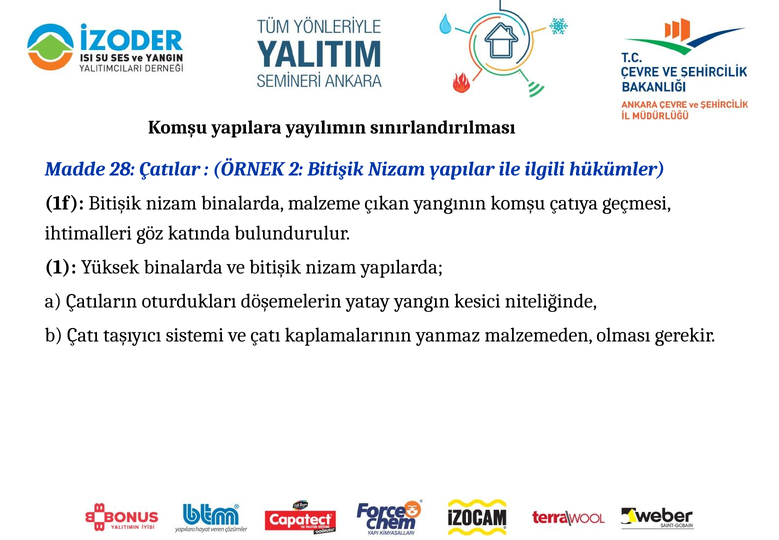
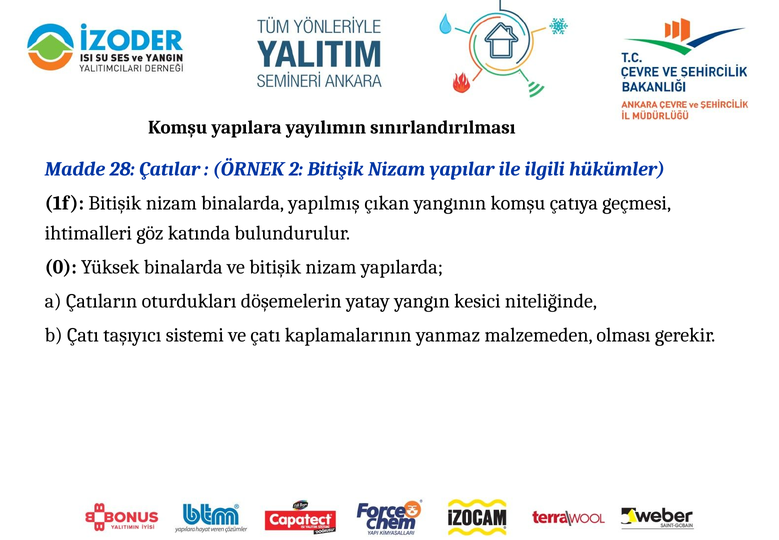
malzeme: malzeme -> yapılmış
1: 1 -> 0
